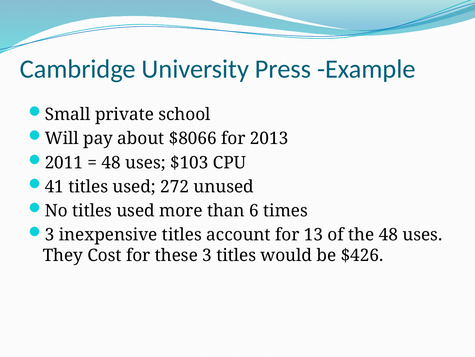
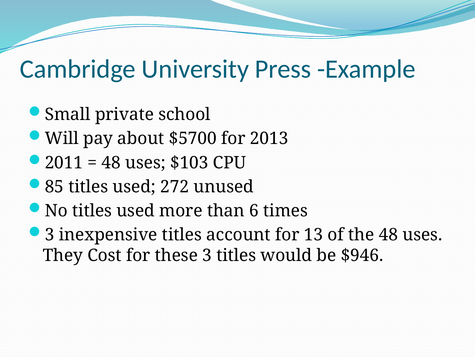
$8066: $8066 -> $5700
41: 41 -> 85
$426: $426 -> $946
